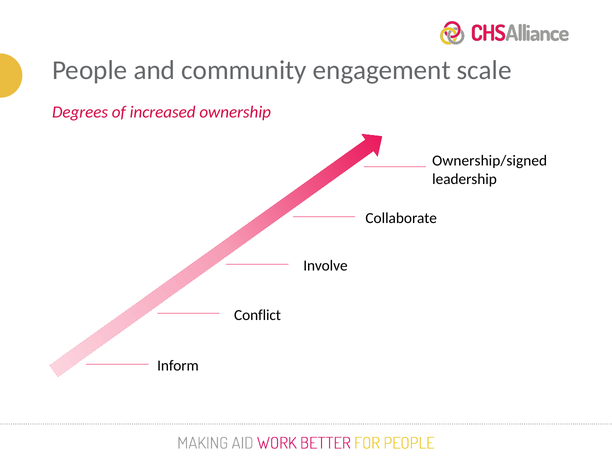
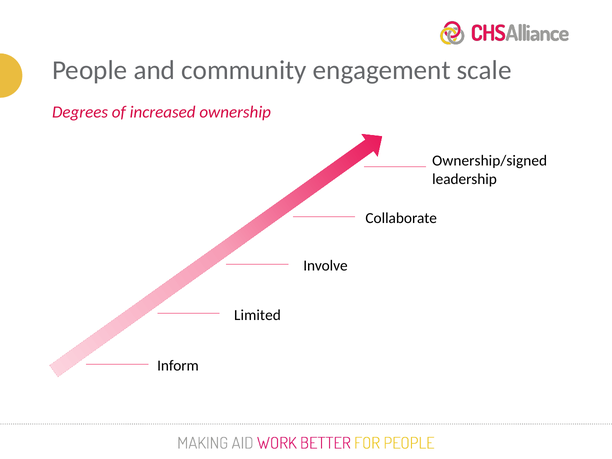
Conflict: Conflict -> Limited
